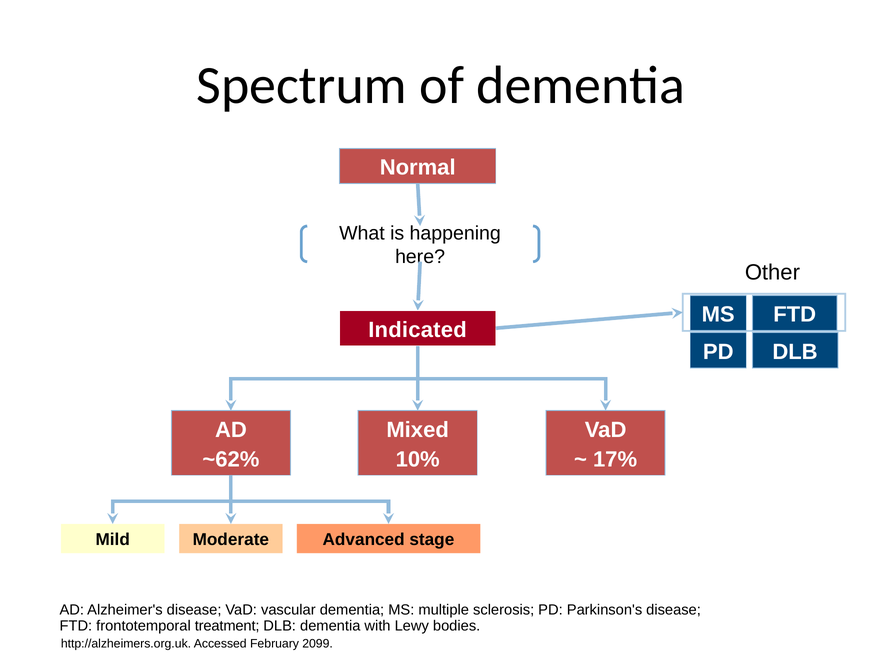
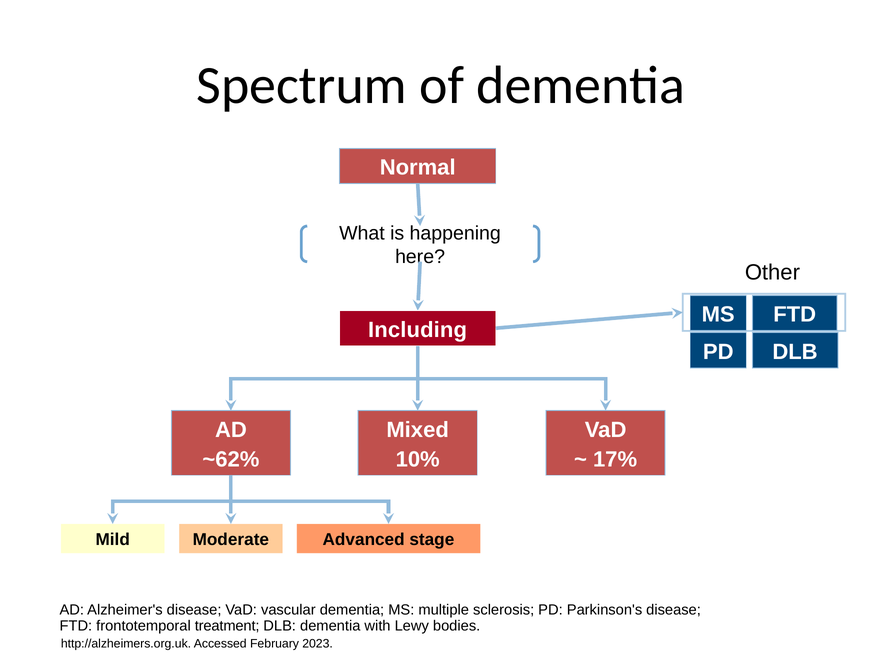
Indicated: Indicated -> Including
2099: 2099 -> 2023
